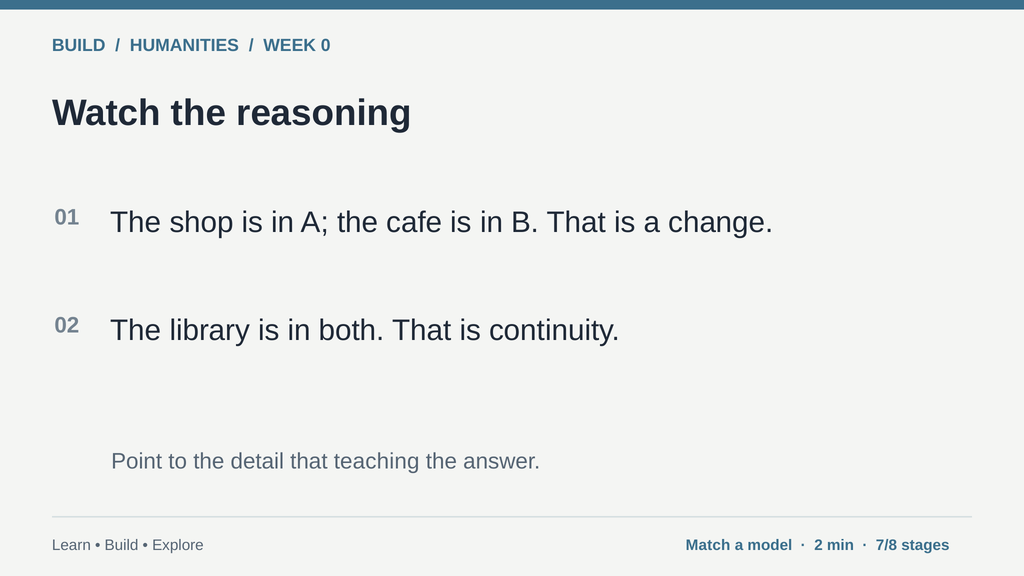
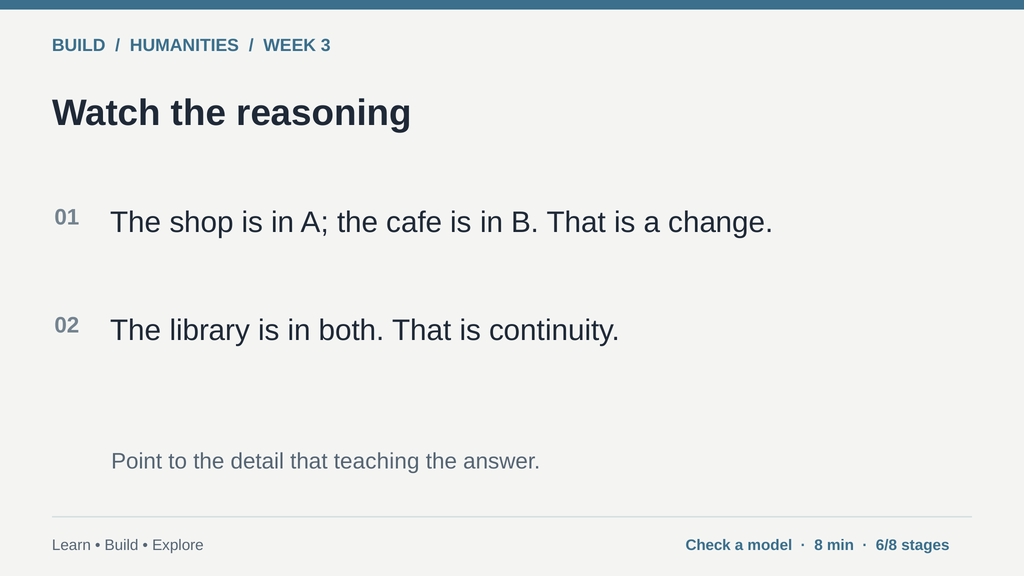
0: 0 -> 3
Match: Match -> Check
2: 2 -> 8
7/8: 7/8 -> 6/8
